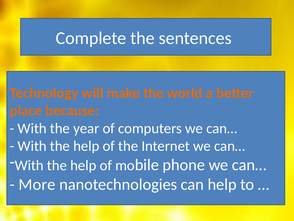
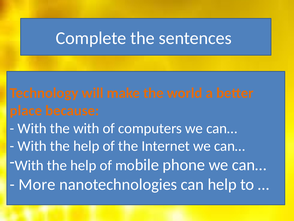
the year: year -> with
